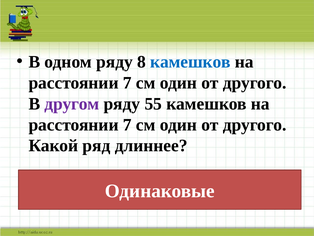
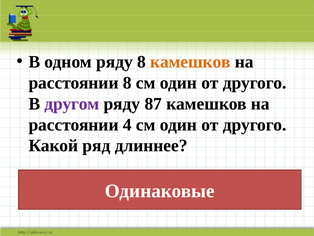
камешков at (190, 62) colour: blue -> orange
7 at (127, 83): 7 -> 8
55: 55 -> 87
7 at (127, 125): 7 -> 4
